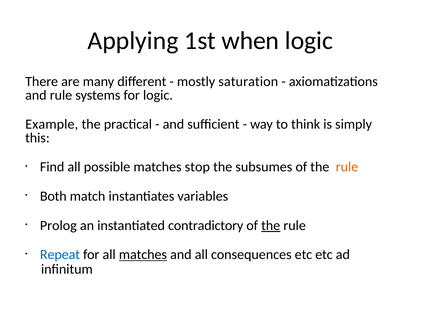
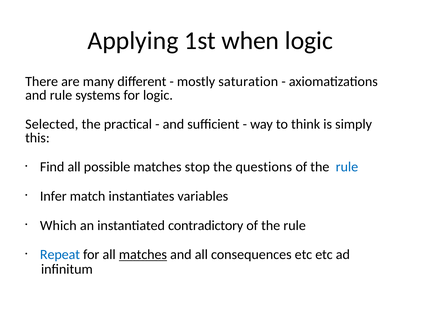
Example: Example -> Selected
subsumes: subsumes -> questions
rule at (347, 167) colour: orange -> blue
Both: Both -> Infer
Prolog: Prolog -> Which
the at (271, 226) underline: present -> none
